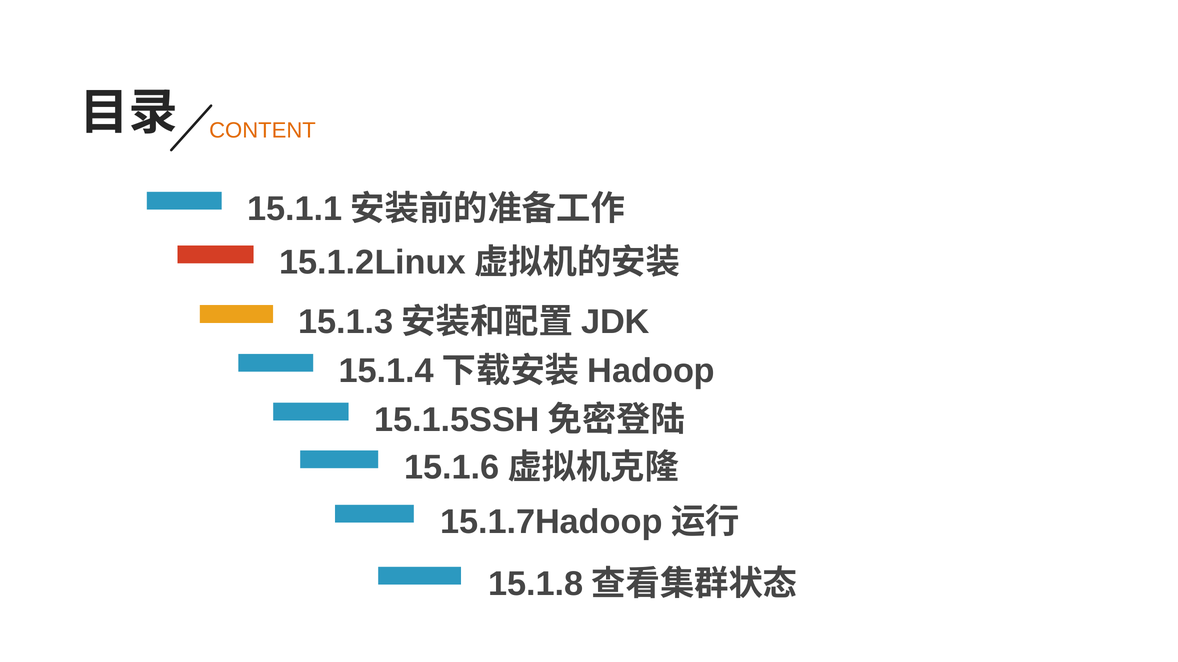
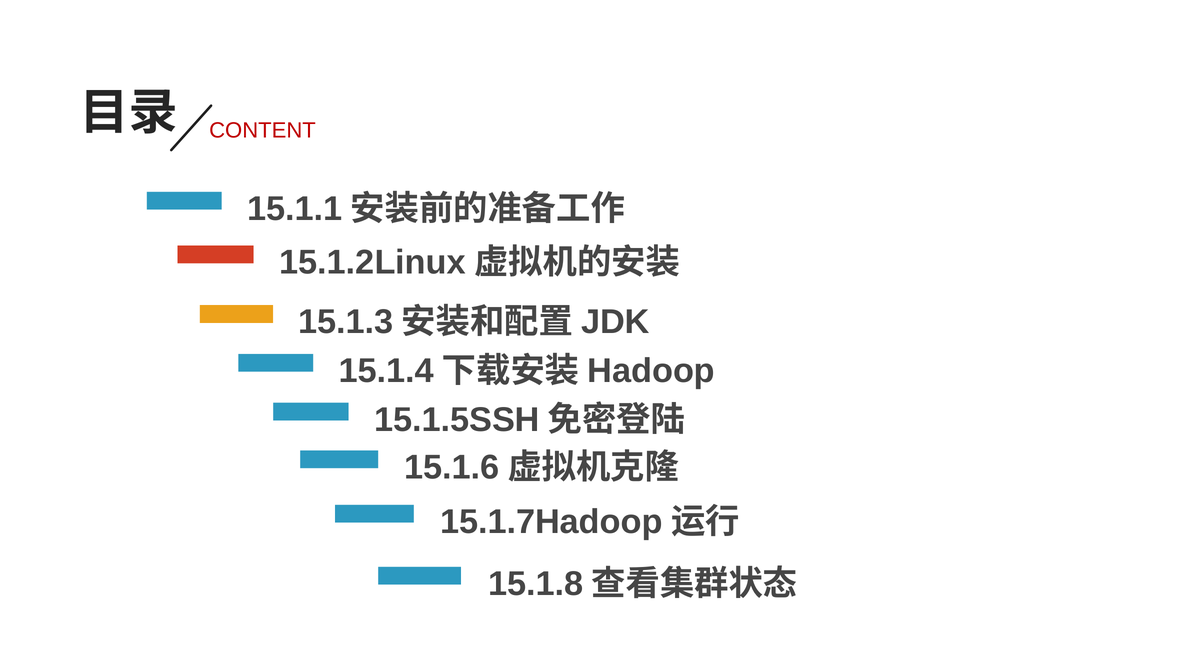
CONTENT colour: orange -> red
